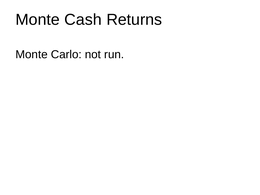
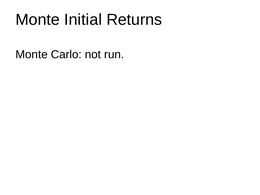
Cash: Cash -> Initial
